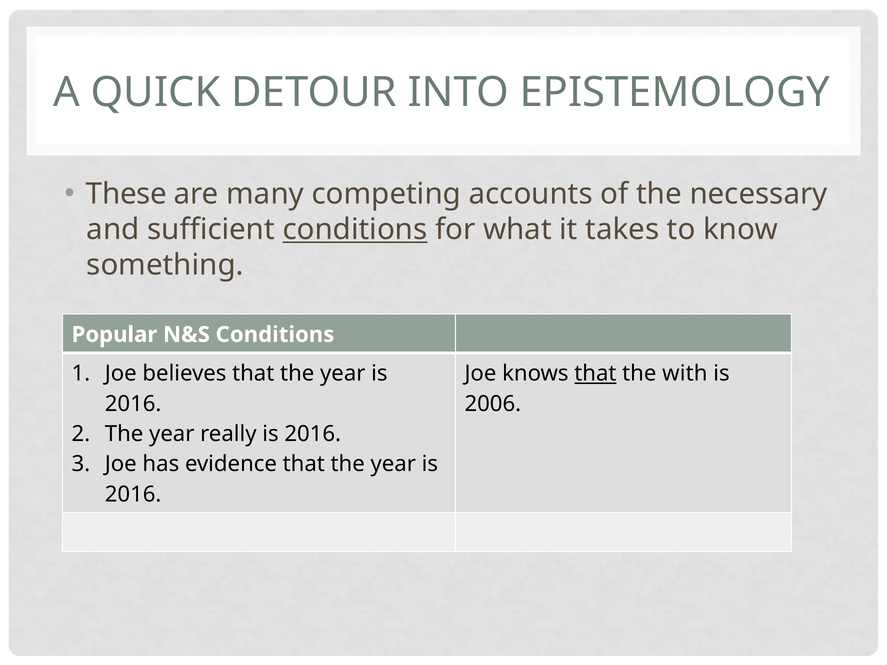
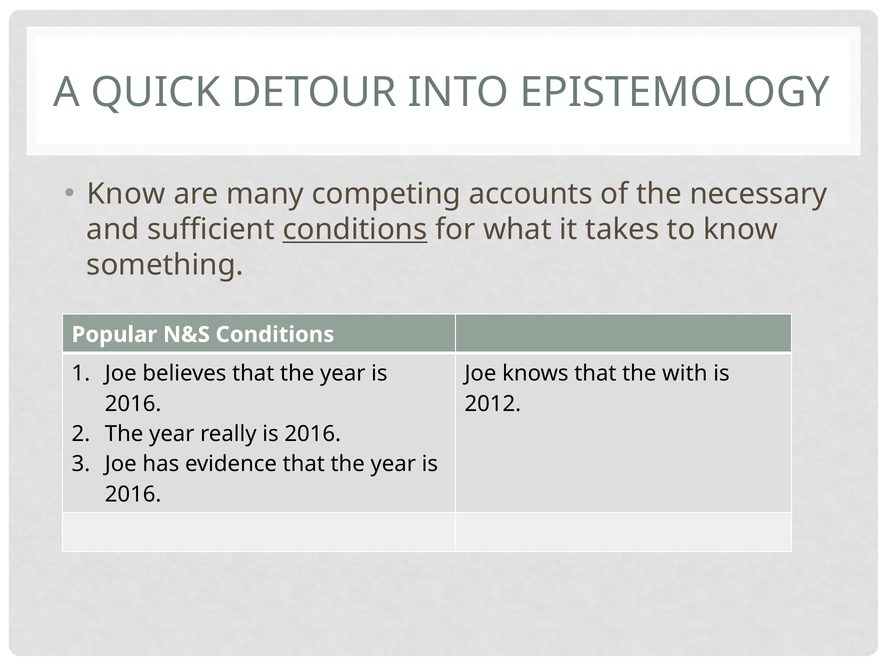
These at (126, 194): These -> Know
that at (595, 374) underline: present -> none
2006: 2006 -> 2012
